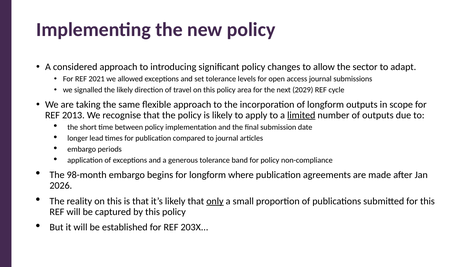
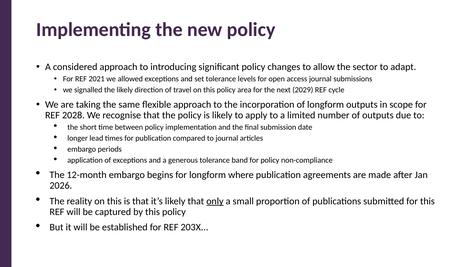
2013: 2013 -> 2028
limited underline: present -> none
98-month: 98-month -> 12-month
